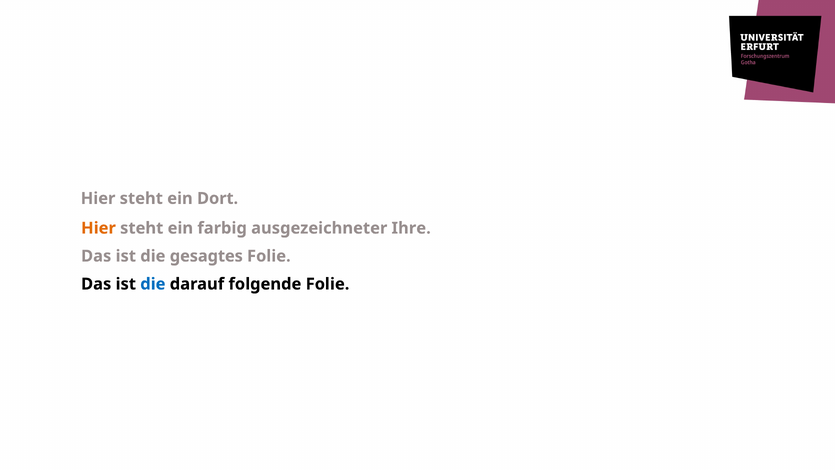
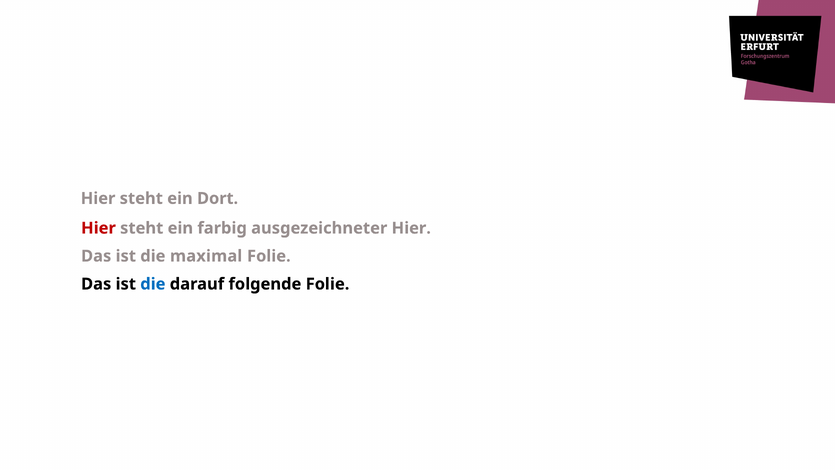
Hier at (98, 228) colour: orange -> red
ausgezeichneter Ihre: Ihre -> Hier
gesagtes: gesagtes -> maximal
